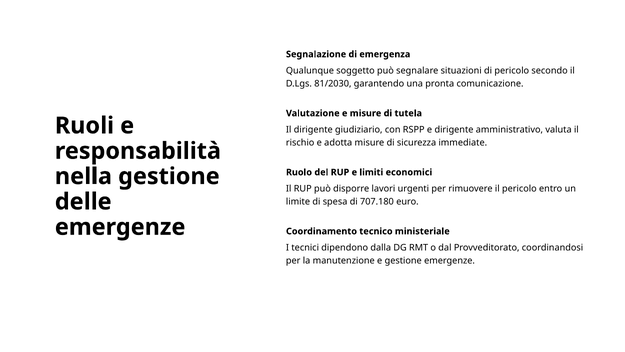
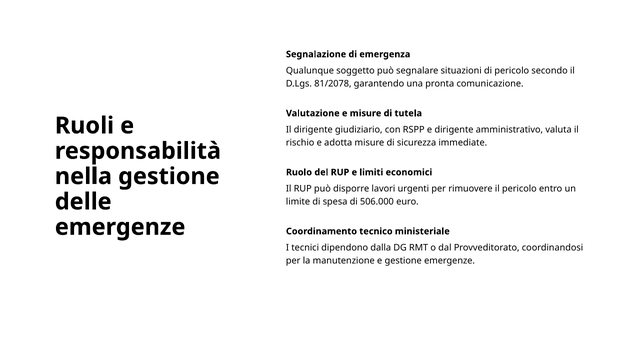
81/2030: 81/2030 -> 81/2078
707.180: 707.180 -> 506.000
